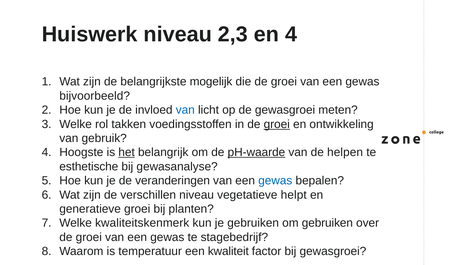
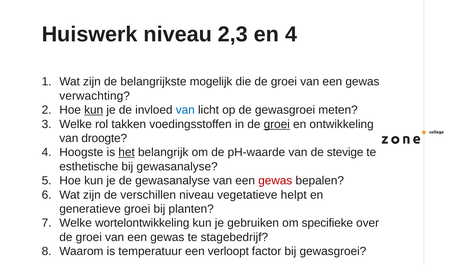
bijvoorbeeld: bijvoorbeeld -> verwachting
kun at (94, 110) underline: none -> present
gebruik: gebruik -> droogte
pH-waarde underline: present -> none
helpen: helpen -> stevige
de veranderingen: veranderingen -> gewasanalyse
gewas at (275, 181) colour: blue -> red
kwaliteitskenmerk: kwaliteitskenmerk -> wortelontwikkeling
om gebruiken: gebruiken -> specifieke
kwaliteit: kwaliteit -> verloopt
